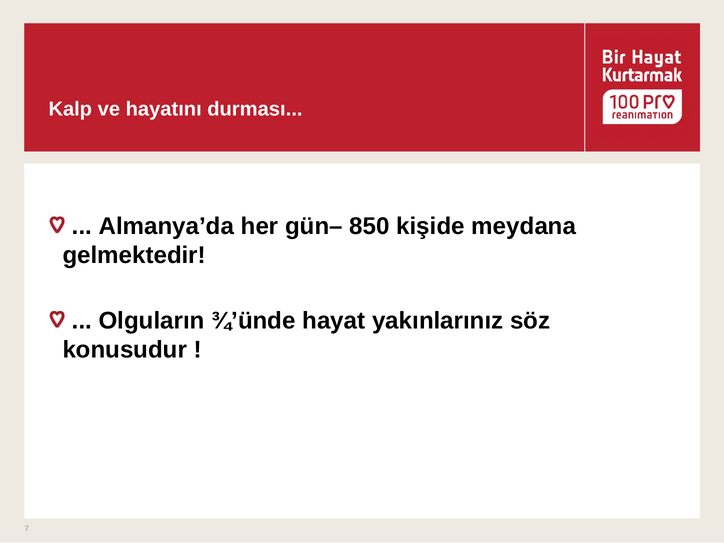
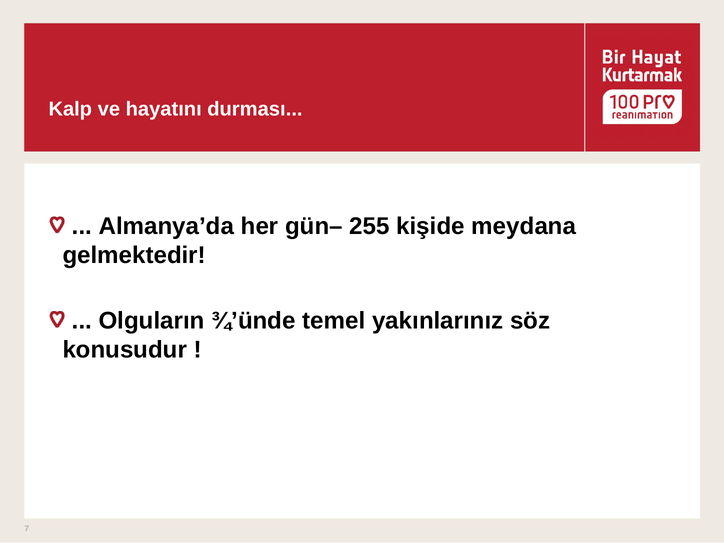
850: 850 -> 255
hayat: hayat -> temel
